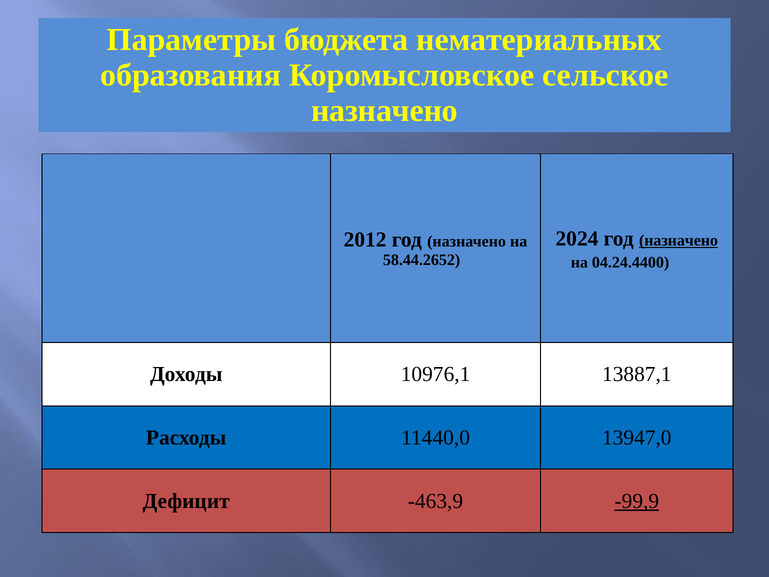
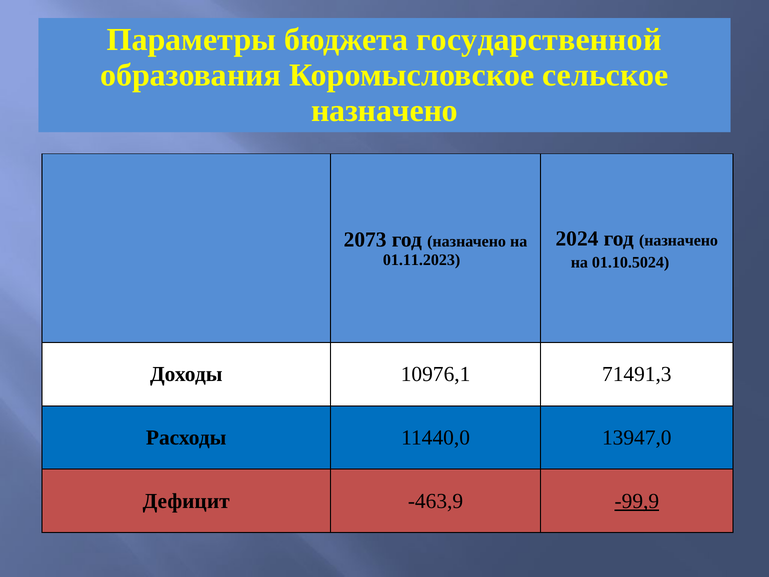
нематериальных: нематериальных -> государственной
назначено at (679, 241) underline: present -> none
2012: 2012 -> 2073
58.44.2652: 58.44.2652 -> 01.11.2023
04.24.4400: 04.24.4400 -> 01.10.5024
13887,1: 13887,1 -> 71491,3
